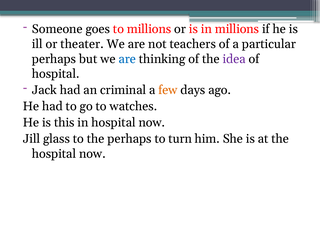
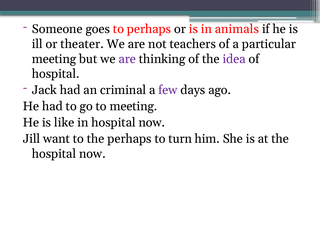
to millions: millions -> perhaps
in millions: millions -> animals
perhaps at (54, 59): perhaps -> meeting
are at (127, 59) colour: blue -> purple
few colour: orange -> purple
to watches: watches -> meeting
this: this -> like
glass: glass -> want
